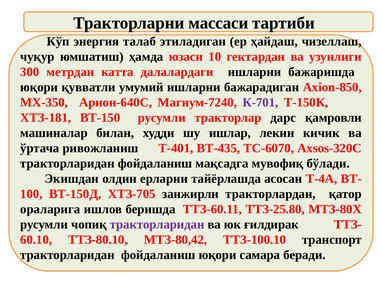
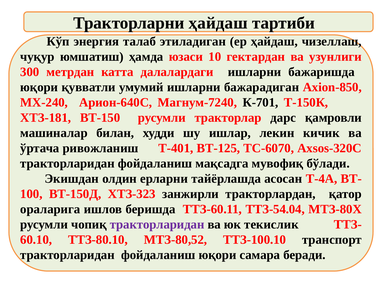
Тракторларни массаси: массаси -> ҳайдаш
МХ-350: МХ-350 -> МХ-240
К-701 colour: purple -> black
ВТ-435: ВТ-435 -> ВТ-125
ХТЗ-705: ХТЗ-705 -> ХТЗ-323
ТТЗ-25.80: ТТЗ-25.80 -> ТТЗ-54.04
ғилдирак: ғилдирак -> текислик
МТЗ-80,42: МТЗ-80,42 -> МТЗ-80,52
